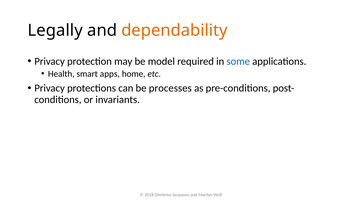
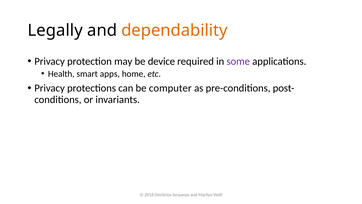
model: model -> device
some colour: blue -> purple
processes: processes -> computer
